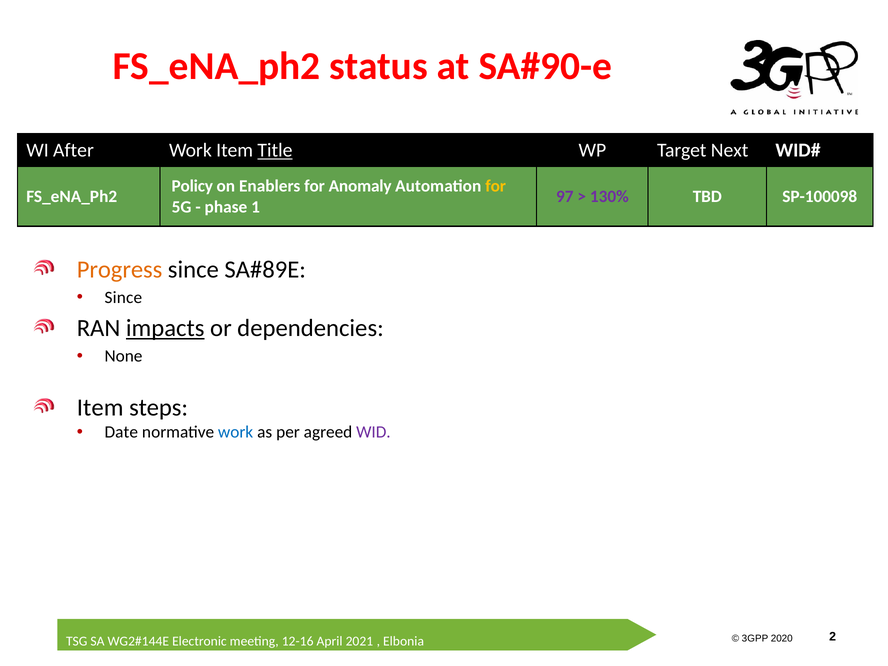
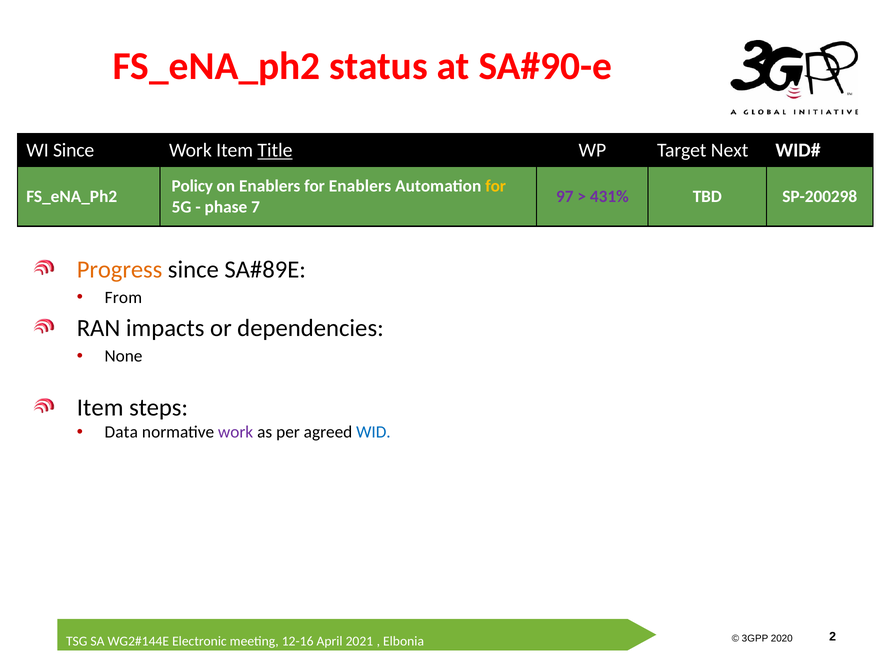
WI After: After -> Since
for Anomaly: Anomaly -> Enablers
130%: 130% -> 431%
SP-100098: SP-100098 -> SP-200298
1: 1 -> 7
Since at (123, 297): Since -> From
impacts underline: present -> none
Date: Date -> Data
work at (236, 432) colour: blue -> purple
WID colour: purple -> blue
